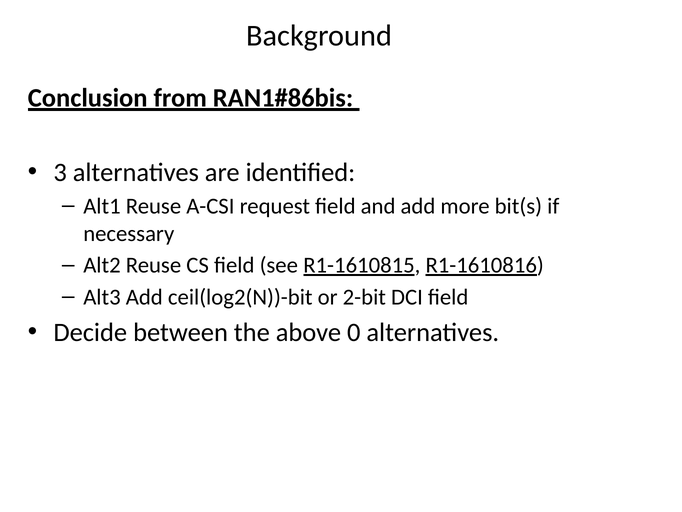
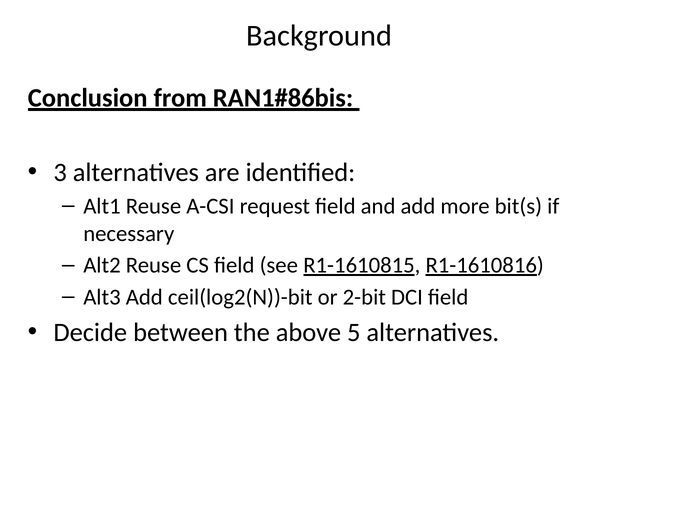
0: 0 -> 5
